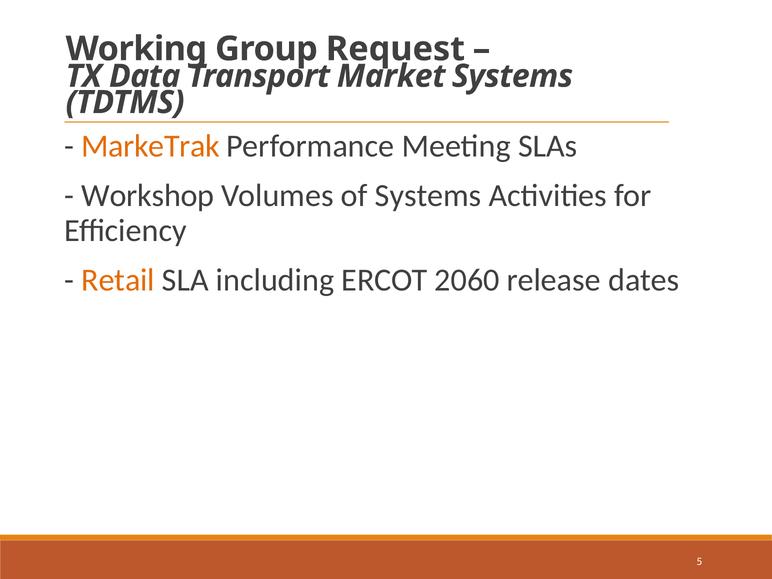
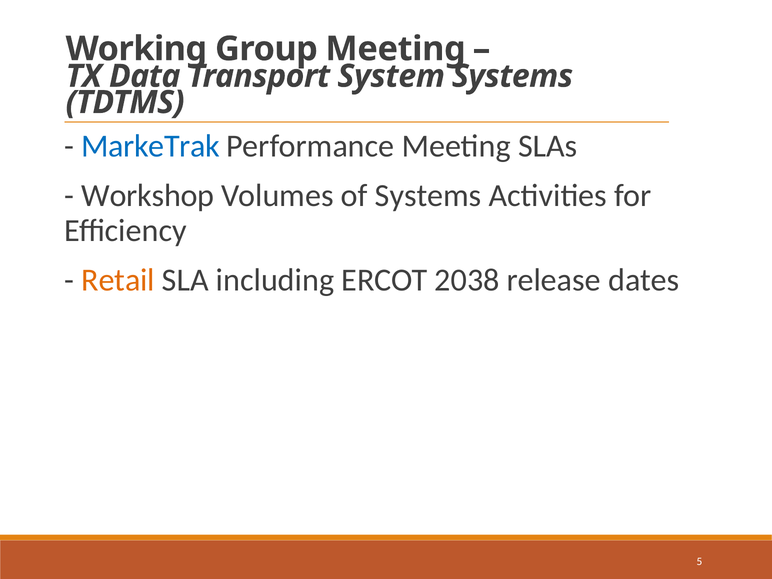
Group Request: Request -> Meeting
Market: Market -> System
MarkeTrak colour: orange -> blue
2060: 2060 -> 2038
